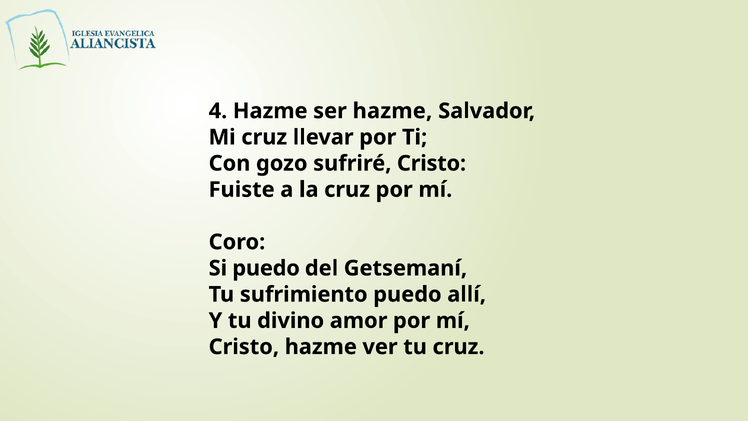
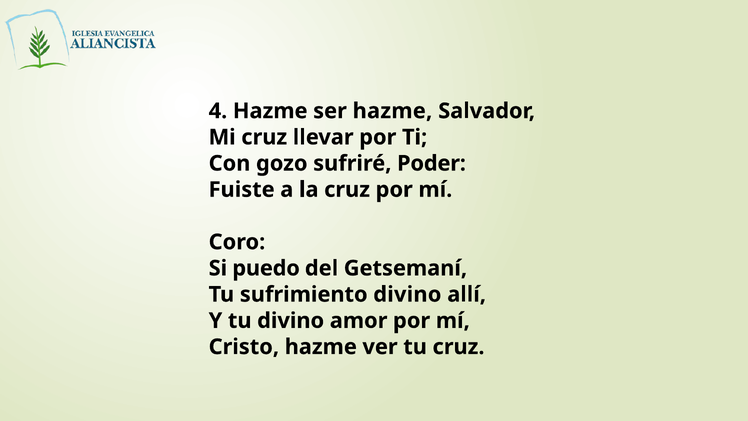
sufriré Cristo: Cristo -> Poder
sufrimiento puedo: puedo -> divino
